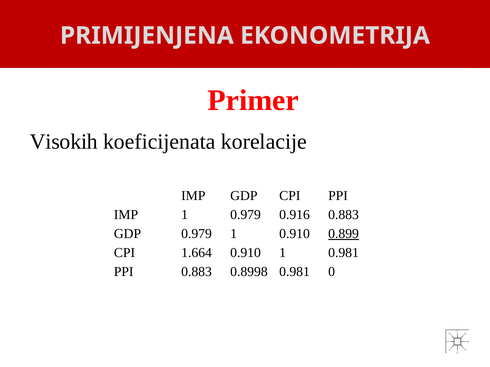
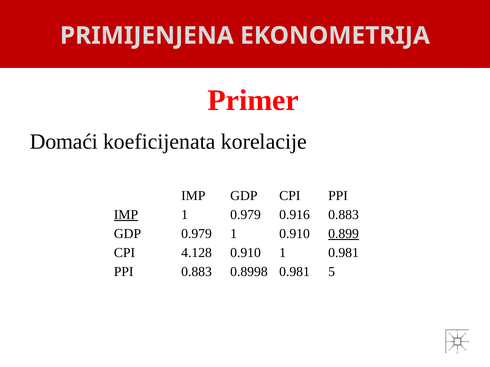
Visokih: Visokih -> Domaći
IMP at (126, 215) underline: none -> present
1.664: 1.664 -> 4.128
0: 0 -> 5
